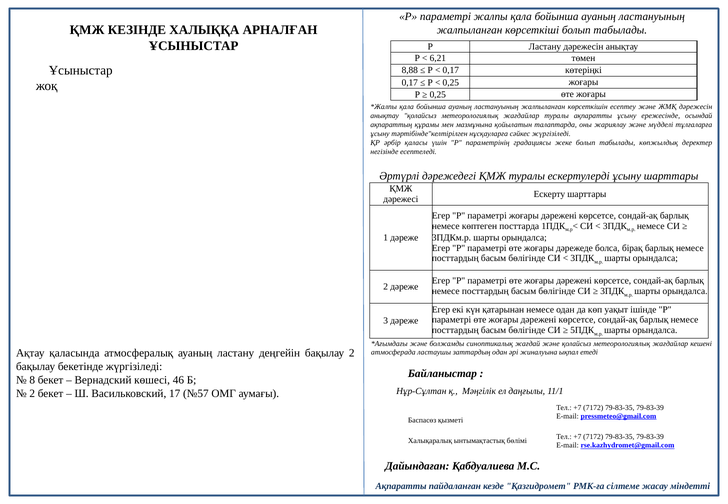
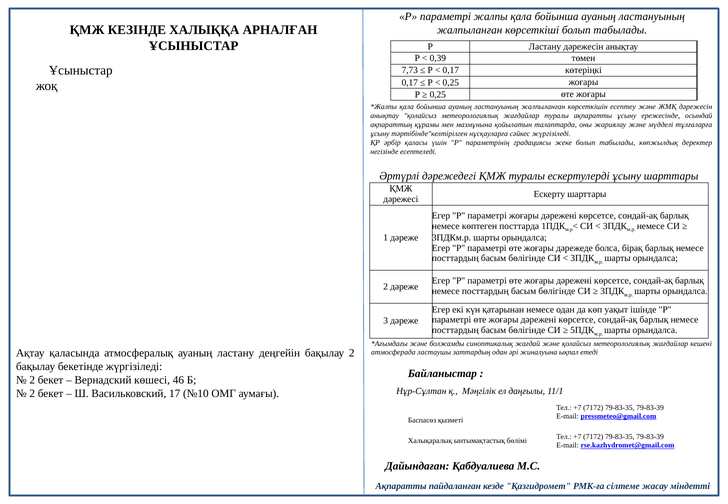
6,21: 6,21 -> 0,39
8,88: 8,88 -> 7,73
8 at (32, 380): 8 -> 2
№57: №57 -> №10
